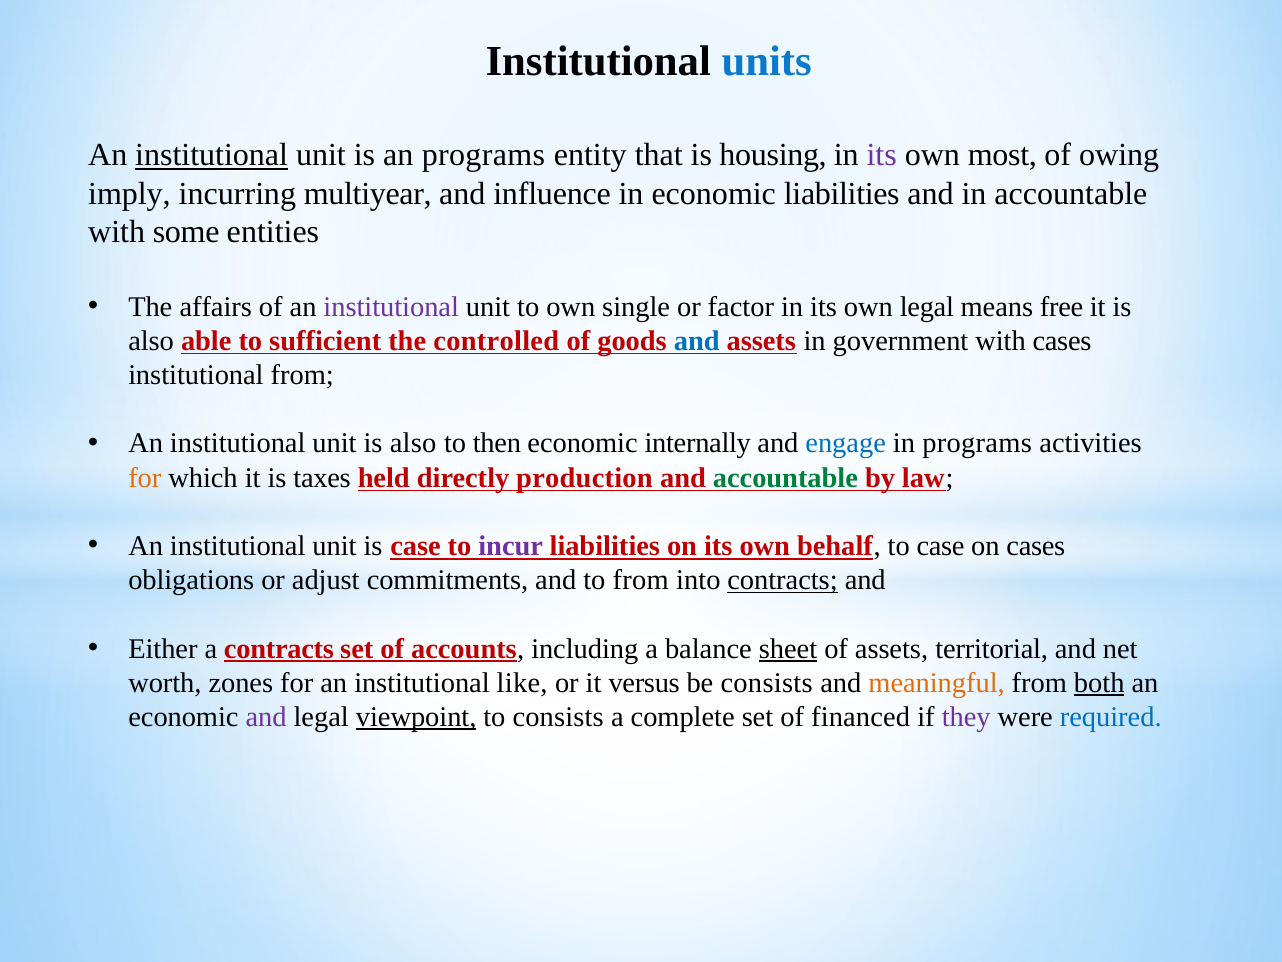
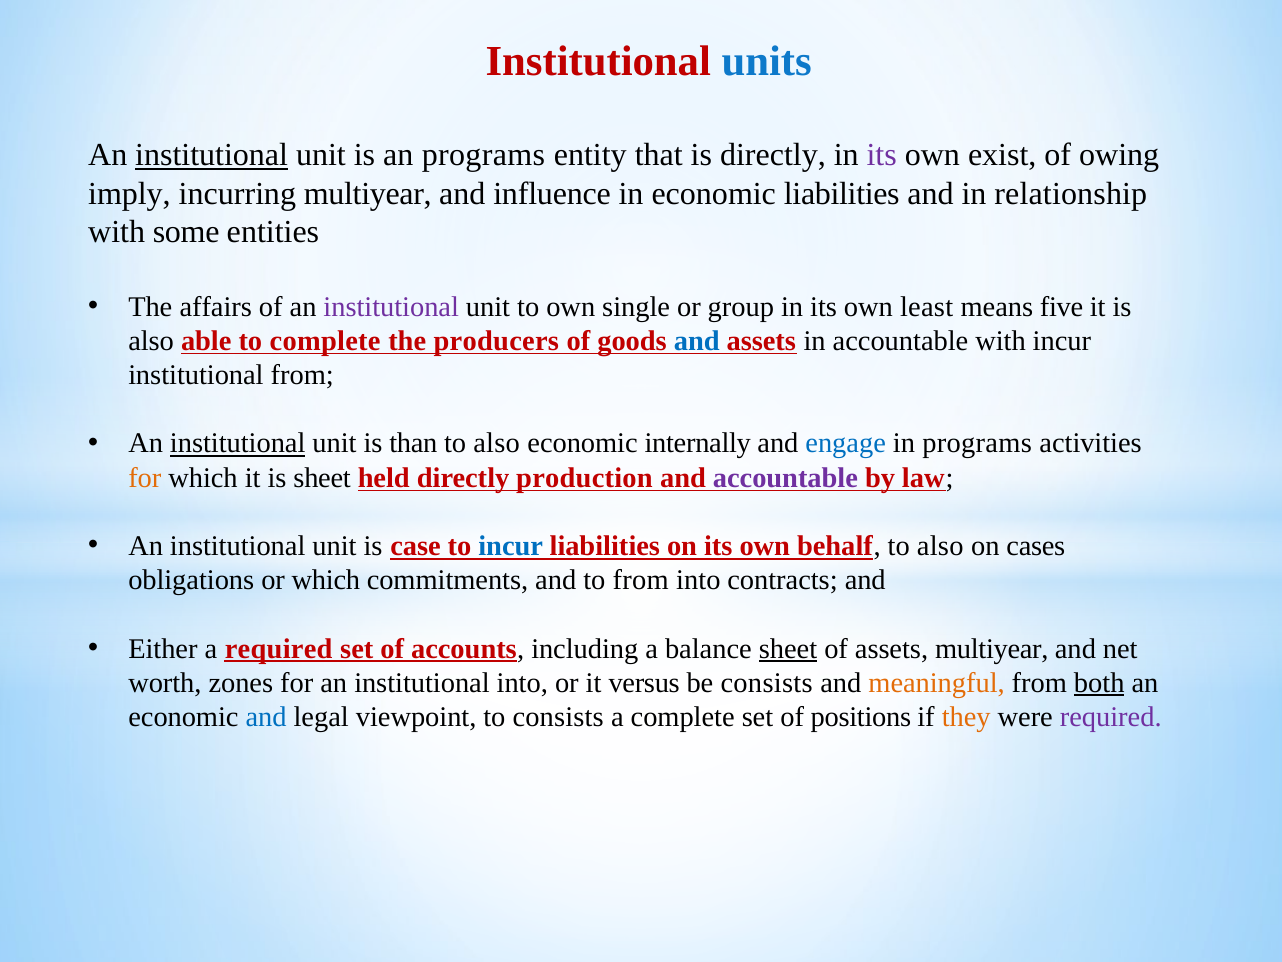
Institutional at (598, 62) colour: black -> red
is housing: housing -> directly
most: most -> exist
in accountable: accountable -> relationship
factor: factor -> group
own legal: legal -> least
free: free -> five
to sufficient: sufficient -> complete
controlled: controlled -> producers
in government: government -> accountable
with cases: cases -> incur
institutional at (238, 443) underline: none -> present
unit is also: also -> than
then at (497, 443): then -> also
is taxes: taxes -> sheet
accountable at (785, 477) colour: green -> purple
incur at (511, 546) colour: purple -> blue
behalf to case: case -> also
or adjust: adjust -> which
contracts at (783, 580) underline: present -> none
a contracts: contracts -> required
assets territorial: territorial -> multiyear
institutional like: like -> into
and at (266, 717) colour: purple -> blue
viewpoint underline: present -> none
financed: financed -> positions
they colour: purple -> orange
required at (1111, 717) colour: blue -> purple
